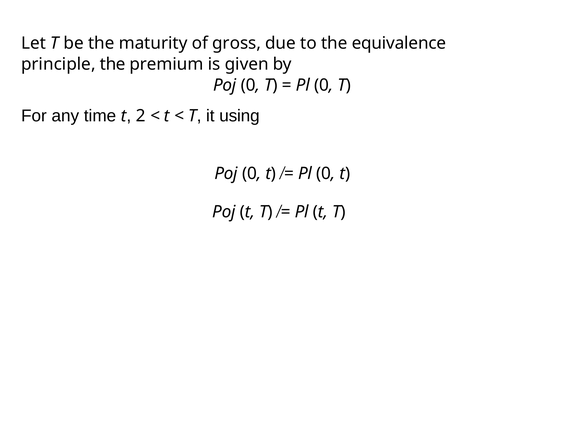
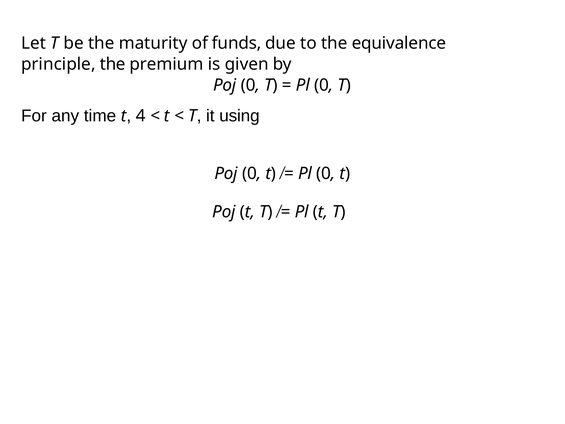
gross: gross -> funds
2: 2 -> 4
